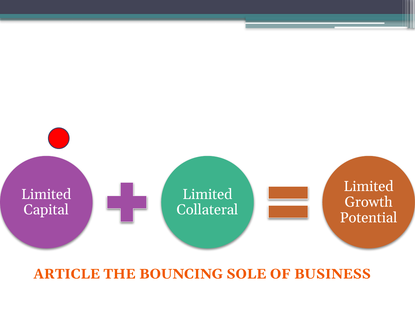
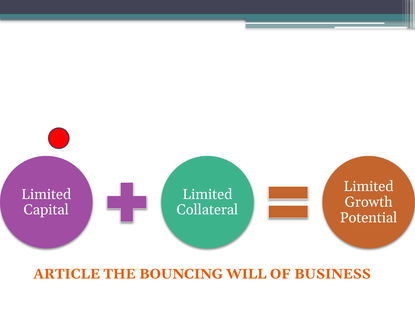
SOLE: SOLE -> WILL
